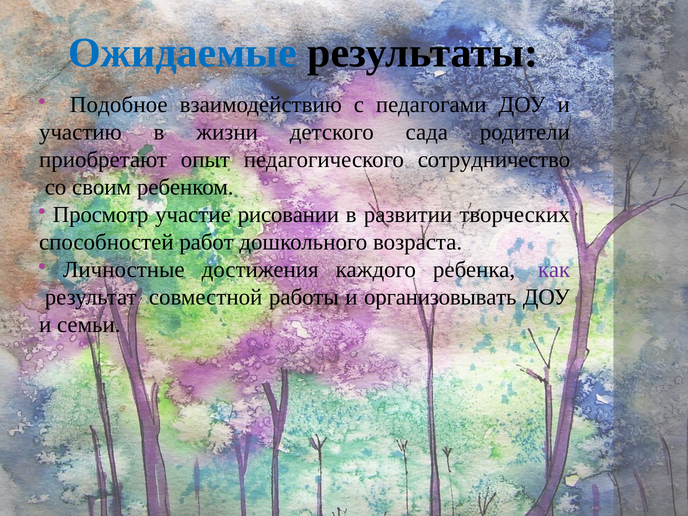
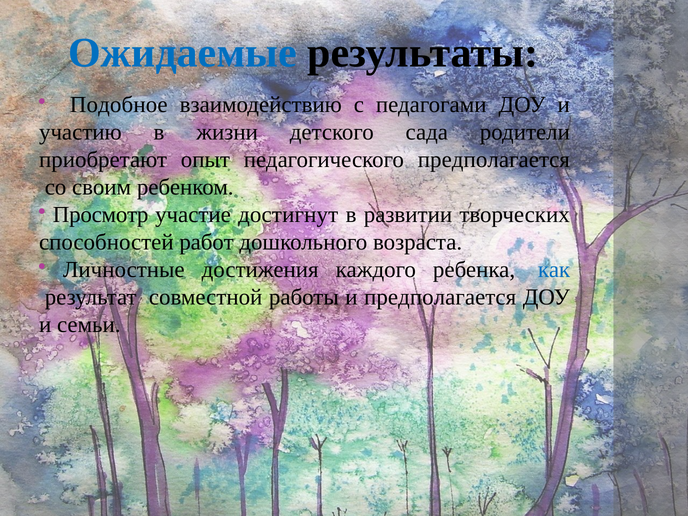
педагогического сотрудничество: сотрудничество -> предполагается
рисовании: рисовании -> достигнут
как colour: purple -> blue
и организовывать: организовывать -> предполагается
